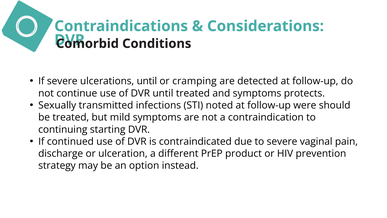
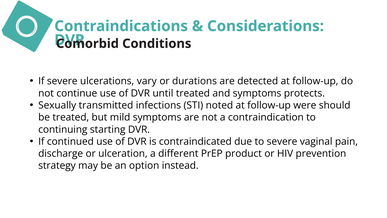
ulcerations until: until -> vary
cramping: cramping -> durations
